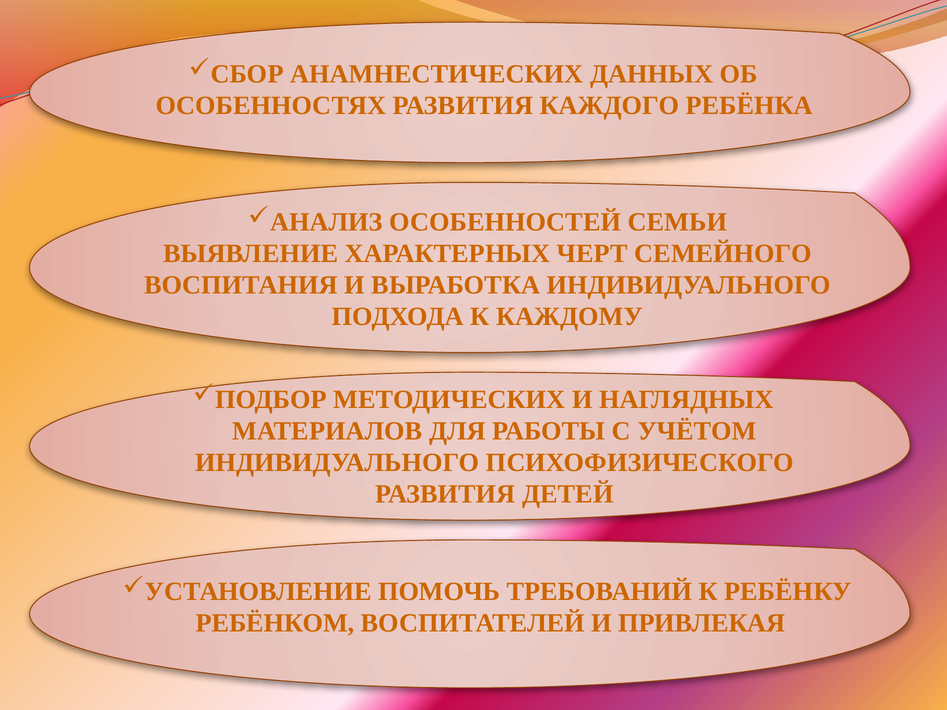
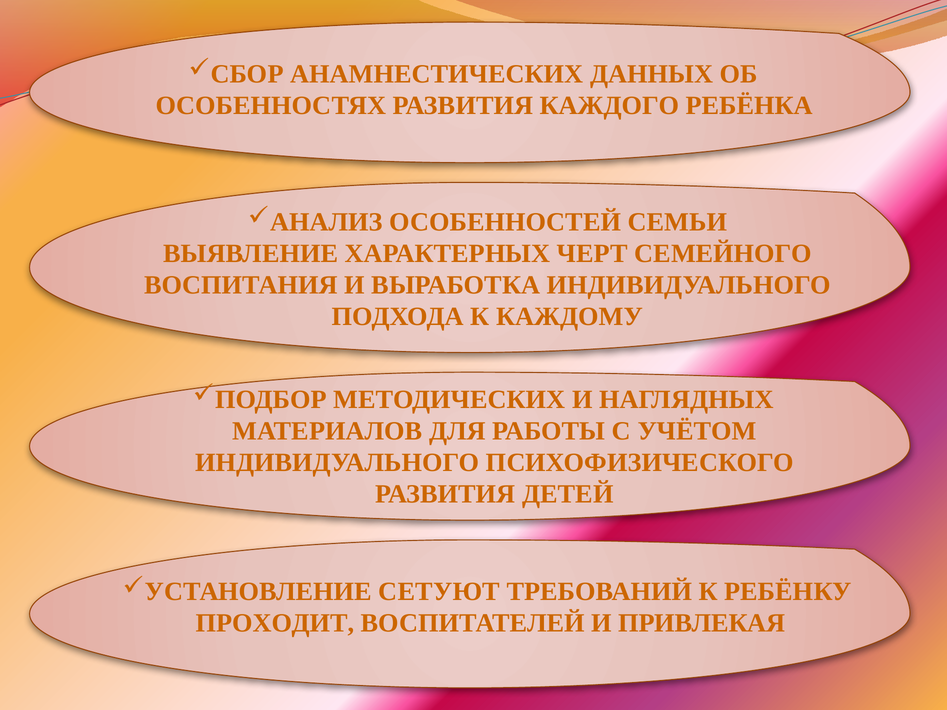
ПОМОЧЬ: ПОМОЧЬ -> СЕТУЮТ
РЕБЁНКОМ: РЕБЁНКОМ -> ПРОХОДИТ
